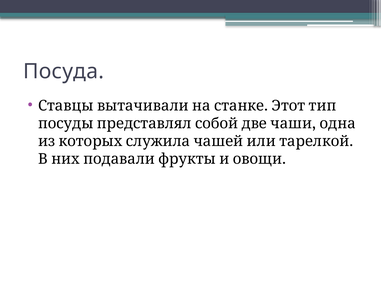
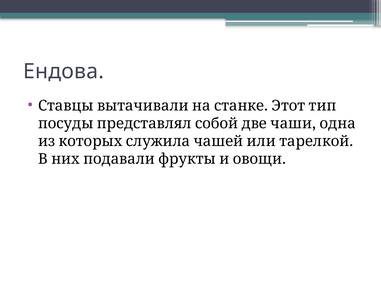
Посуда: Посуда -> Ендова
